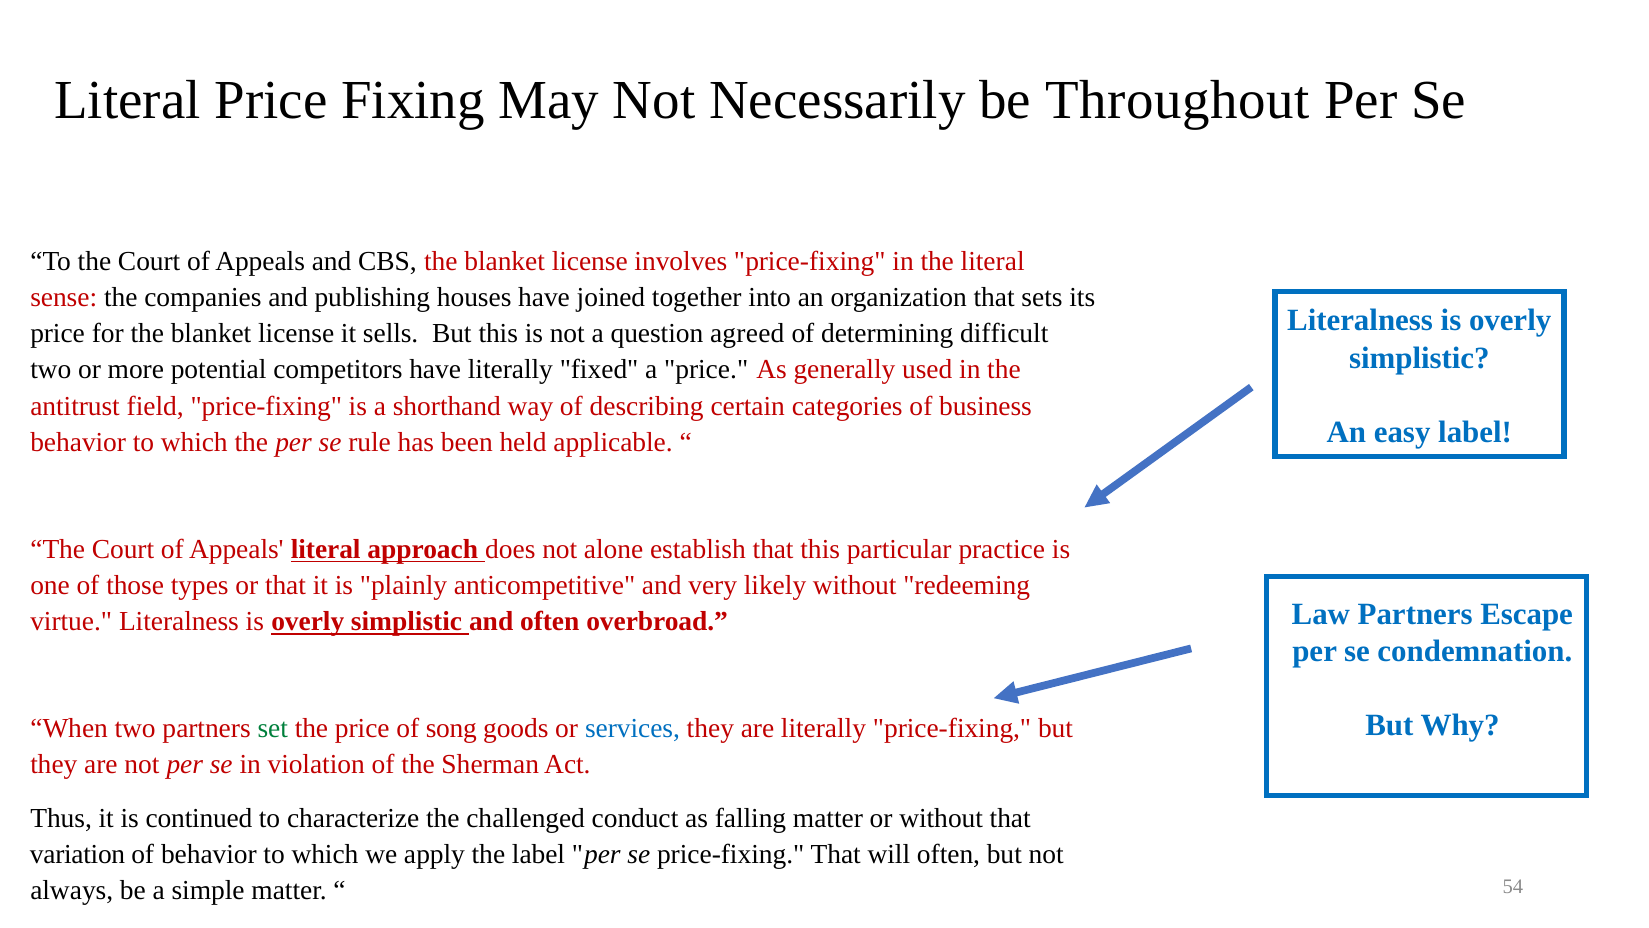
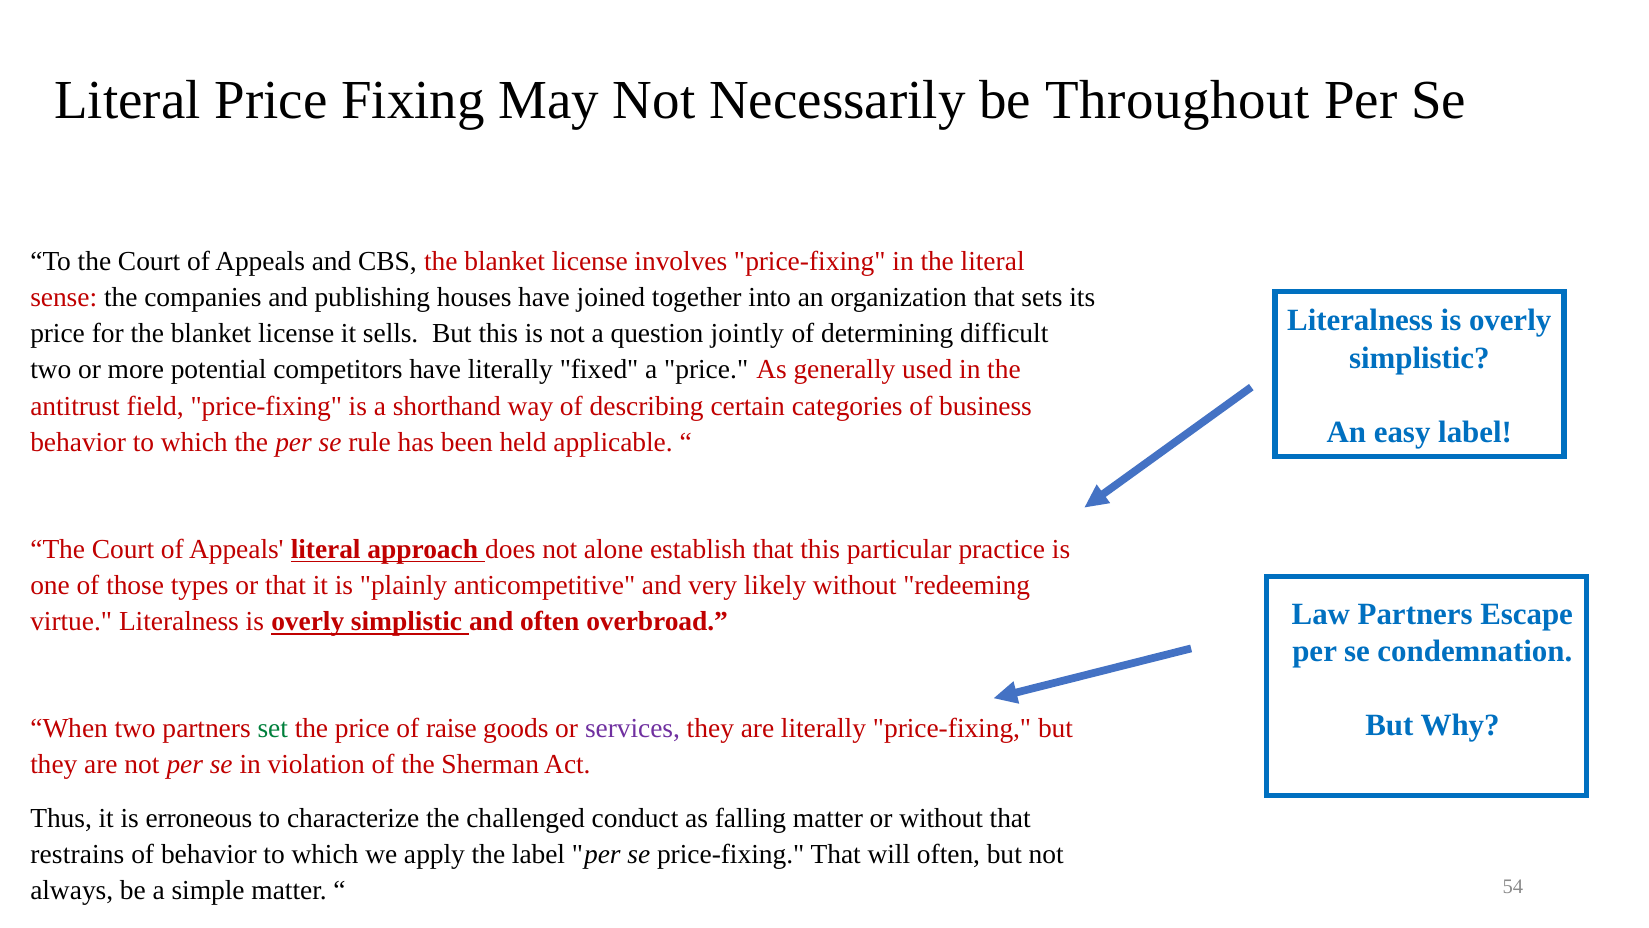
agreed: agreed -> jointly
song: song -> raise
services colour: blue -> purple
continued: continued -> erroneous
variation: variation -> restrains
